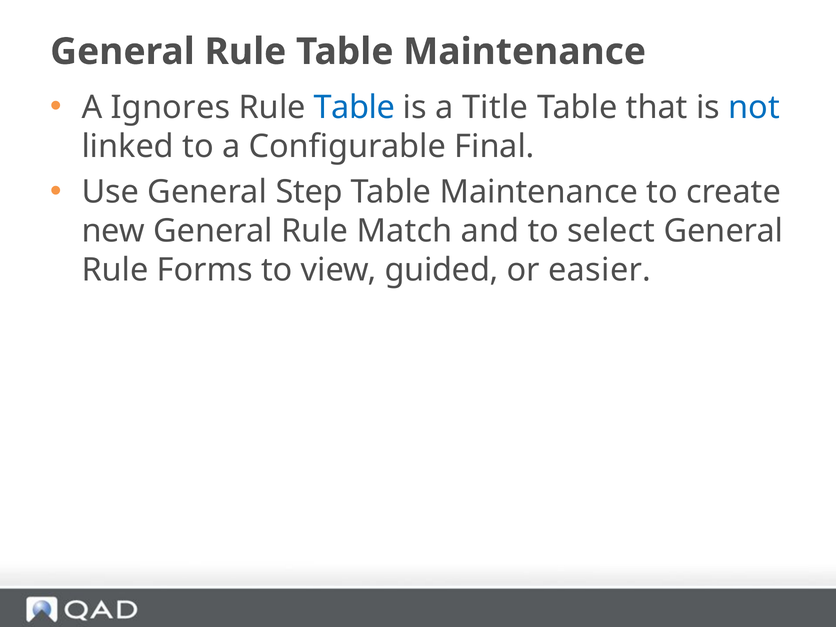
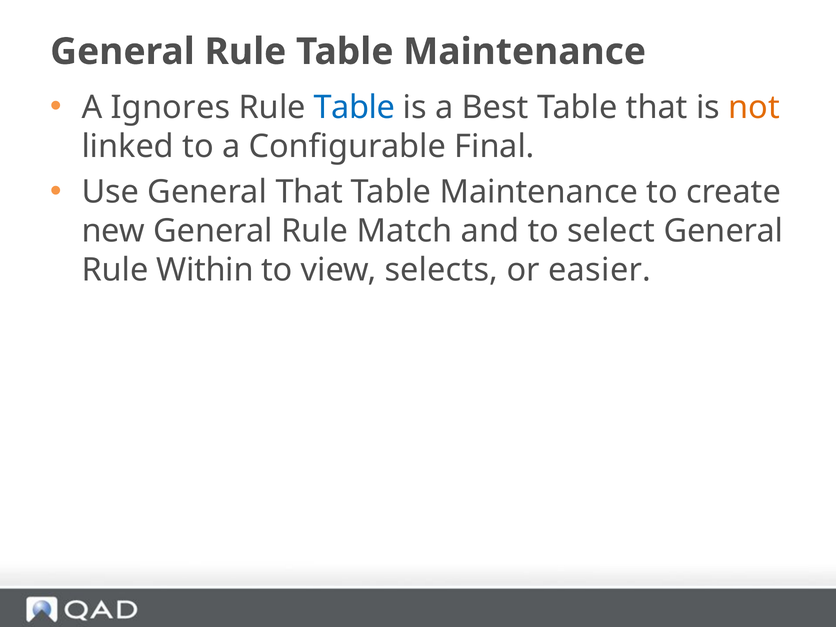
Title: Title -> Best
not colour: blue -> orange
General Step: Step -> That
Forms: Forms -> Within
guided: guided -> selects
